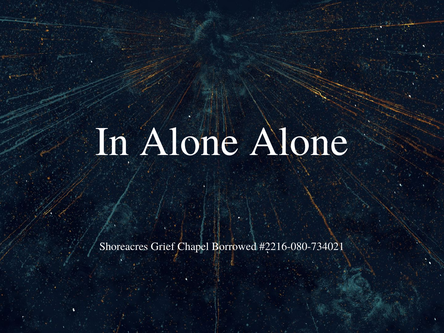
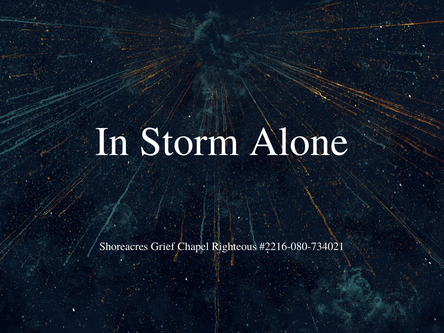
In Alone: Alone -> Storm
Borrowed: Borrowed -> Righteous
